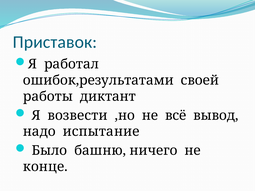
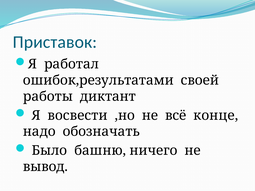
возвести: возвести -> восвести
вывод: вывод -> конце
испытание: испытание -> обозначать
конце: конце -> вывод
